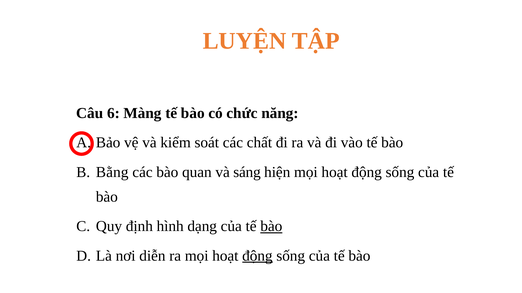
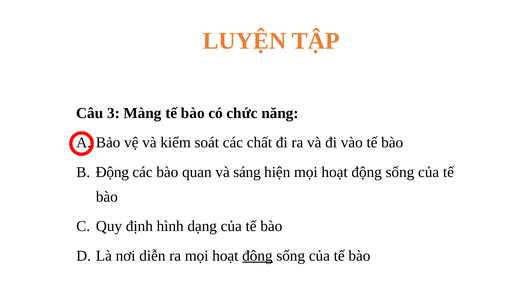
6: 6 -> 3
Bằng at (112, 172): Bằng -> Động
bào at (271, 227) underline: present -> none
